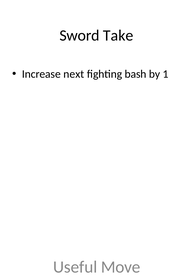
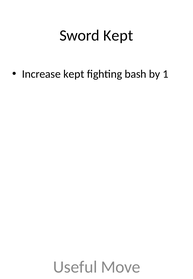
Sword Take: Take -> Kept
Increase next: next -> kept
